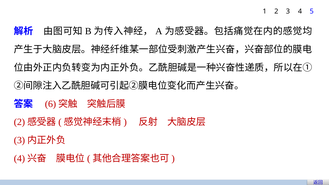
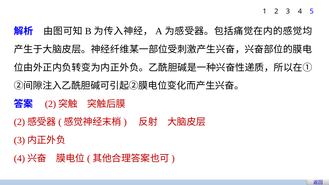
6 at (50, 104): 6 -> 2
